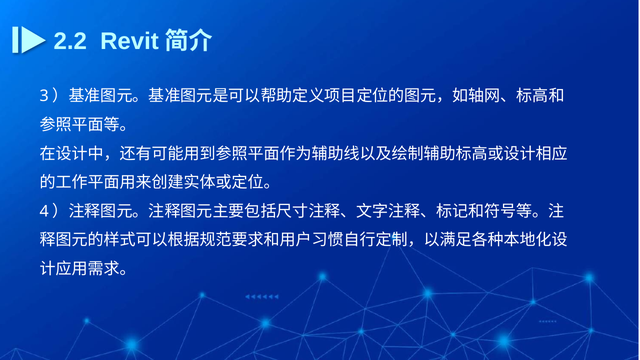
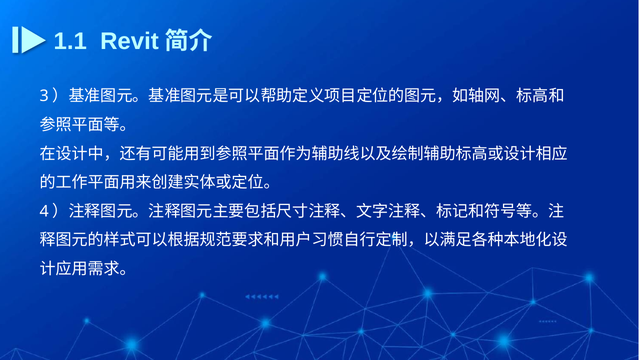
2.2: 2.2 -> 1.1
